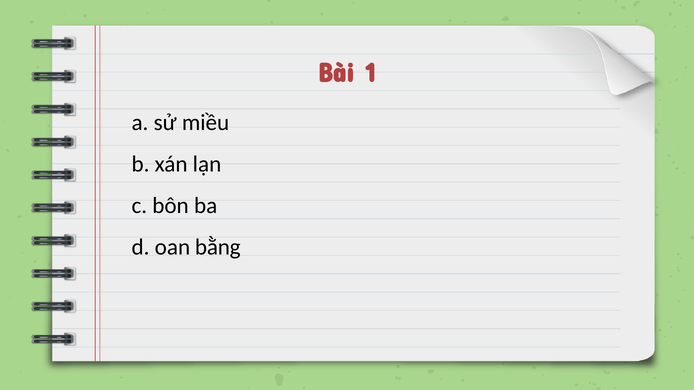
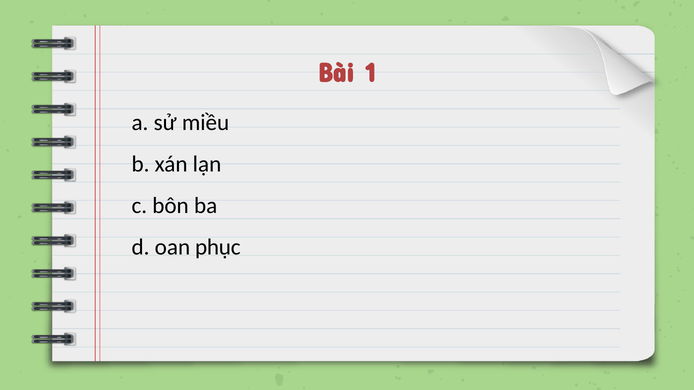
bằng: bằng -> phục
